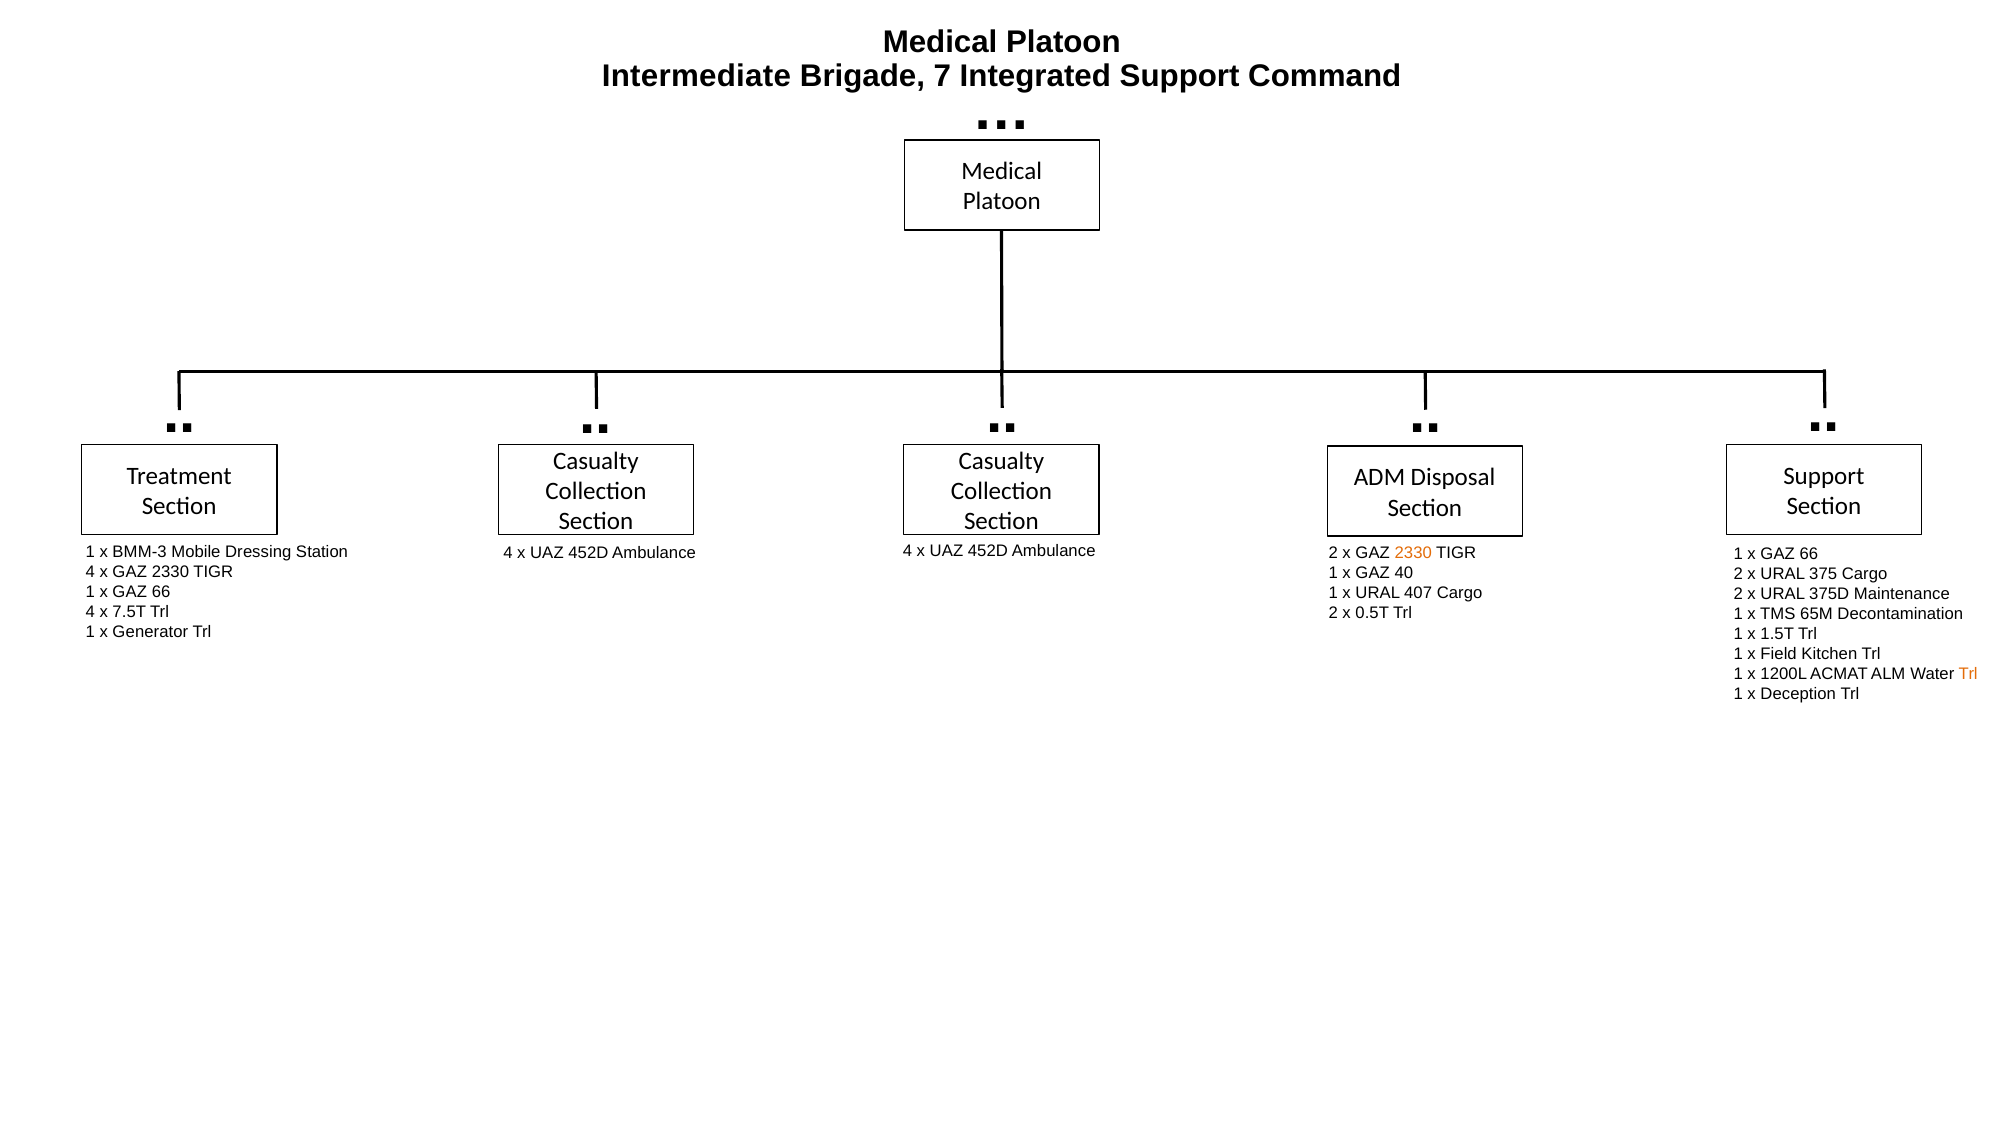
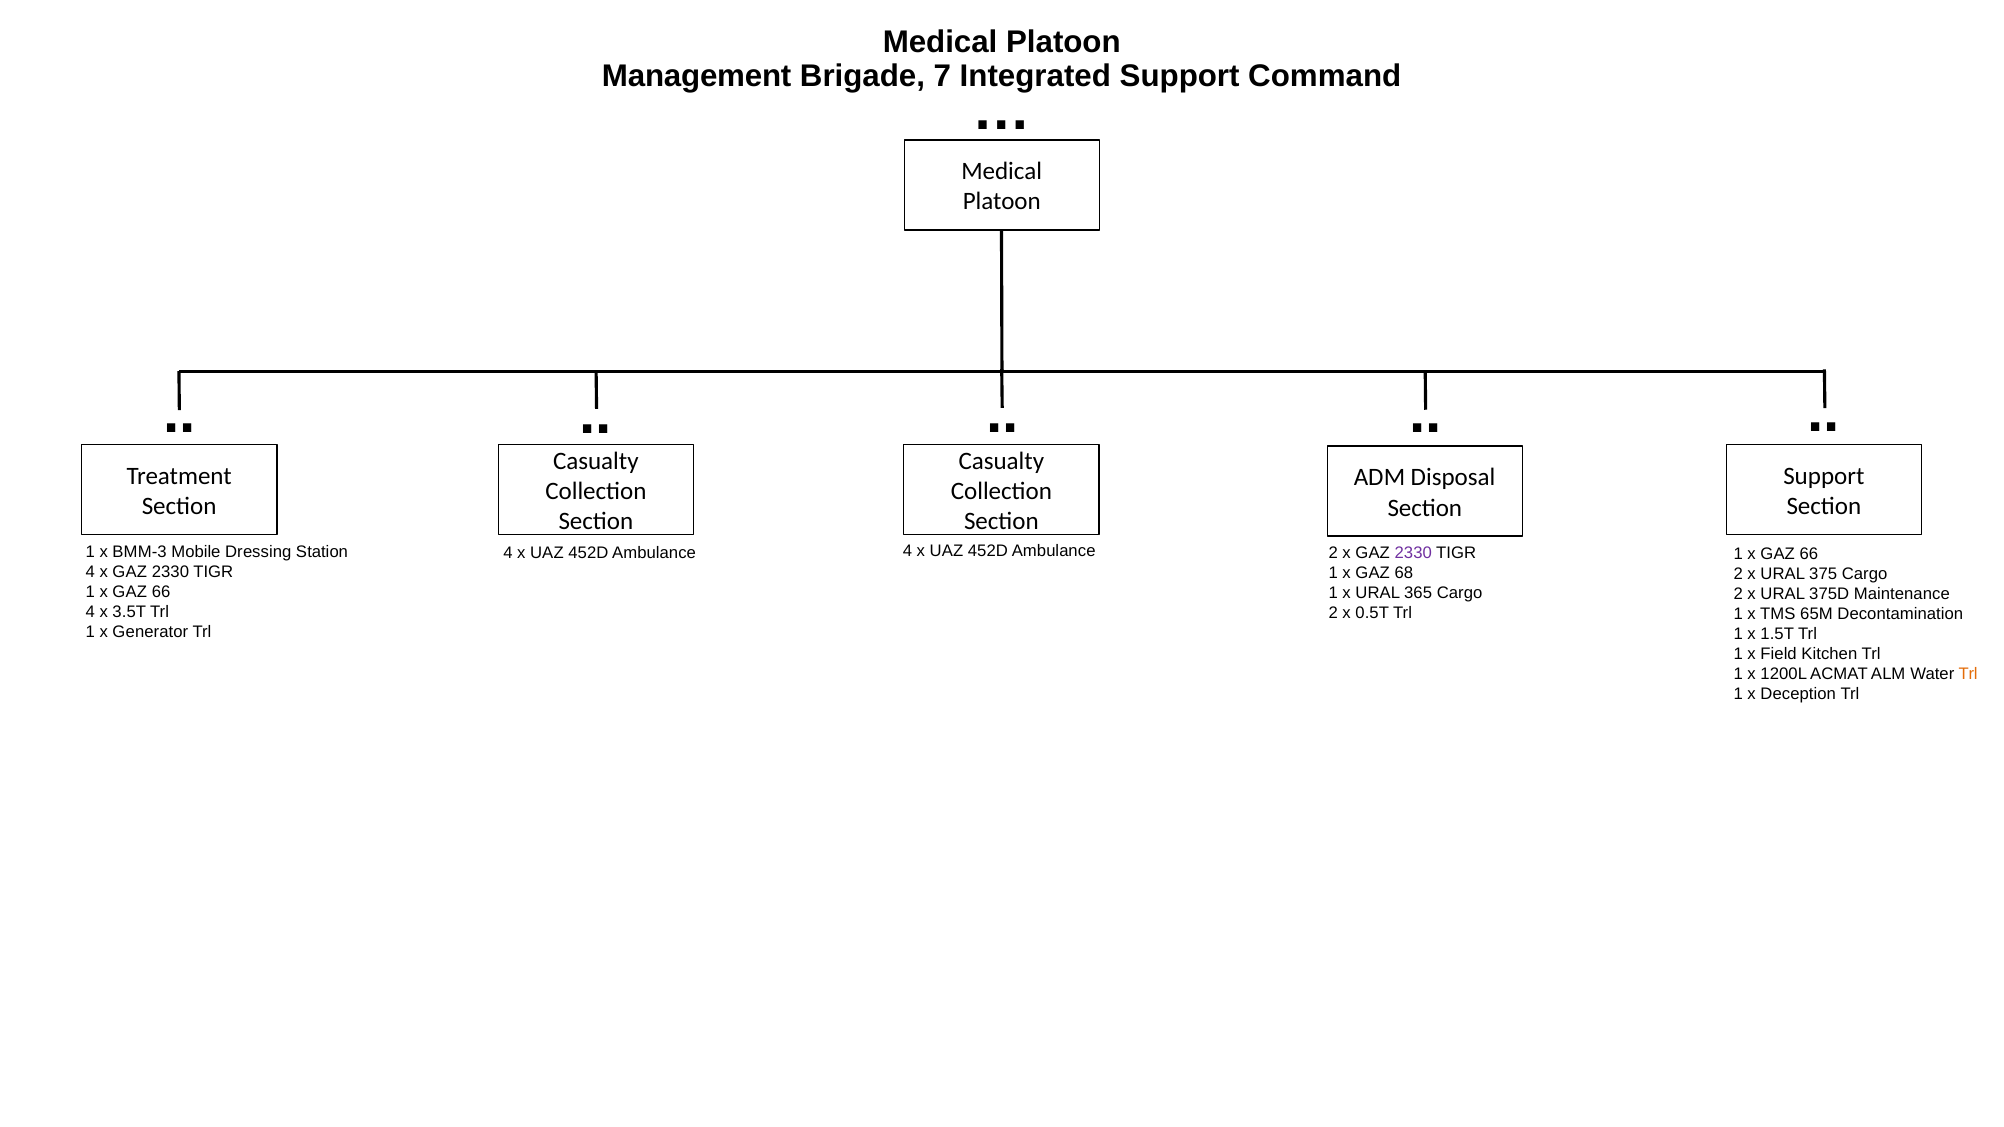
Intermediate: Intermediate -> Management
2330 at (1413, 553) colour: orange -> purple
40: 40 -> 68
407: 407 -> 365
7.5T: 7.5T -> 3.5T
